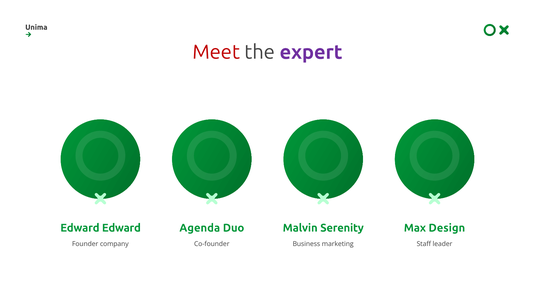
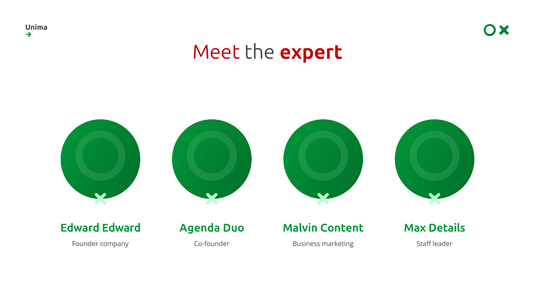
expert colour: purple -> red
Serenity: Serenity -> Content
Design: Design -> Details
